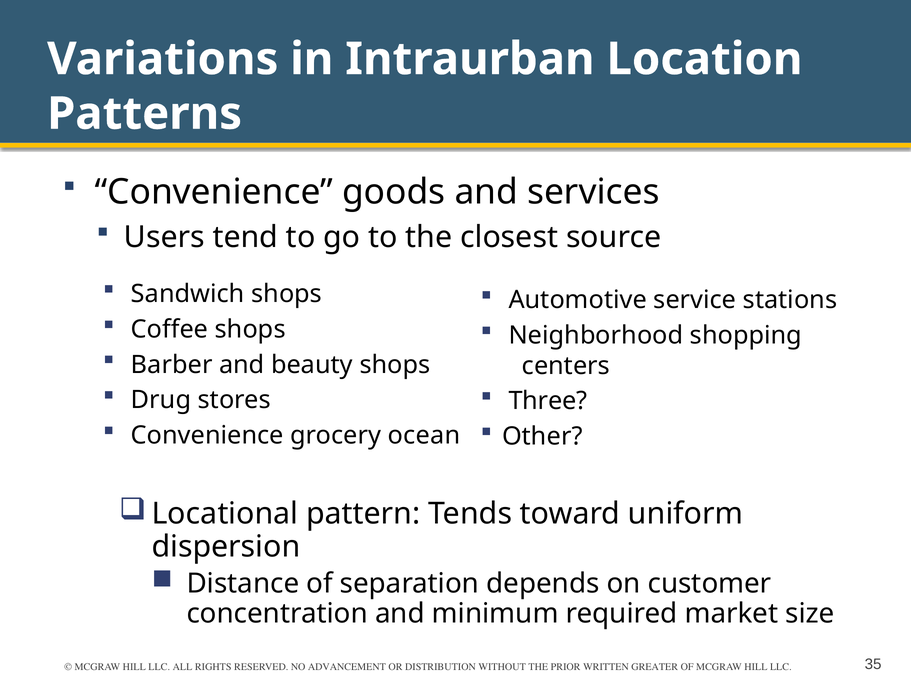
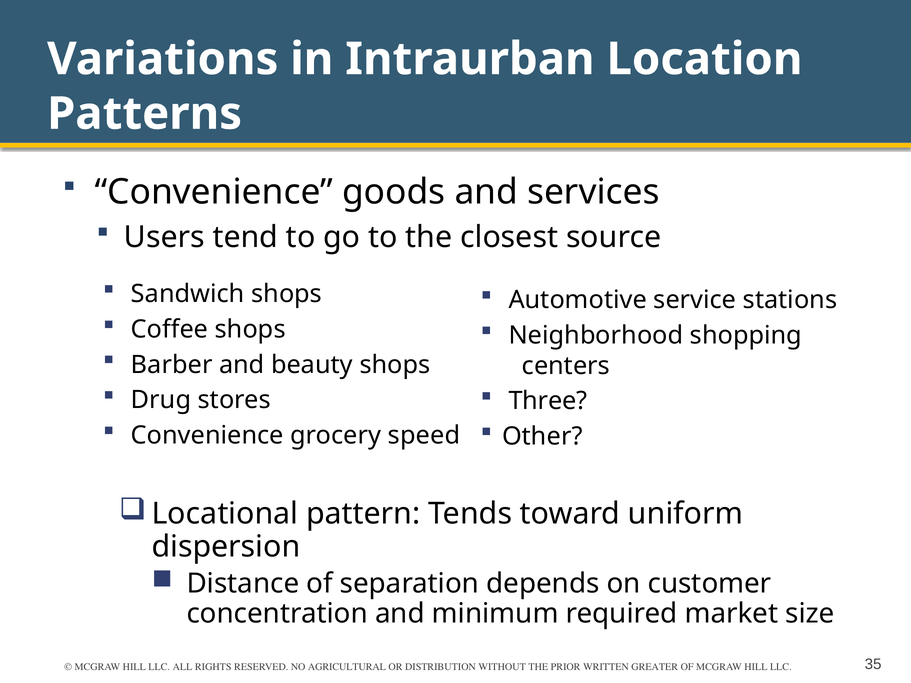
ocean: ocean -> speed
ADVANCEMENT: ADVANCEMENT -> AGRICULTURAL
